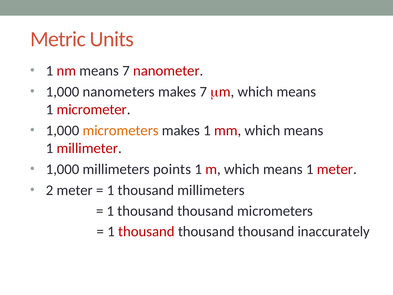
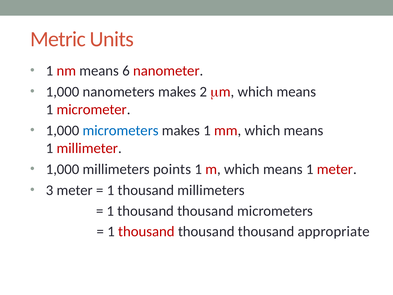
means 7: 7 -> 6
makes 7: 7 -> 2
micrometers at (121, 130) colour: orange -> blue
2: 2 -> 3
inaccurately: inaccurately -> appropriate
